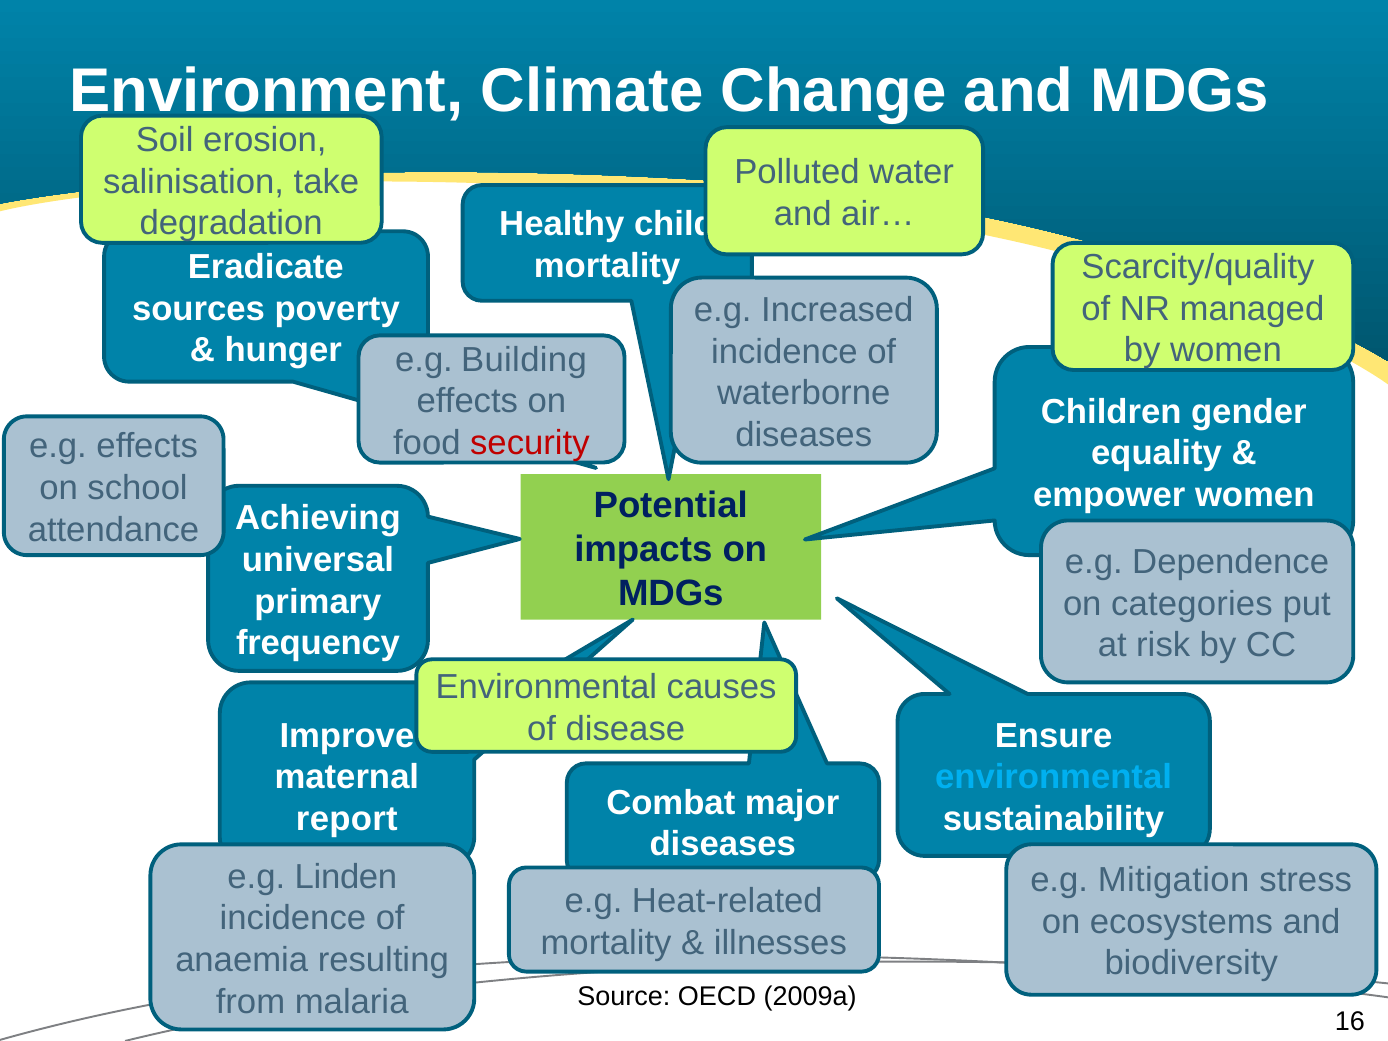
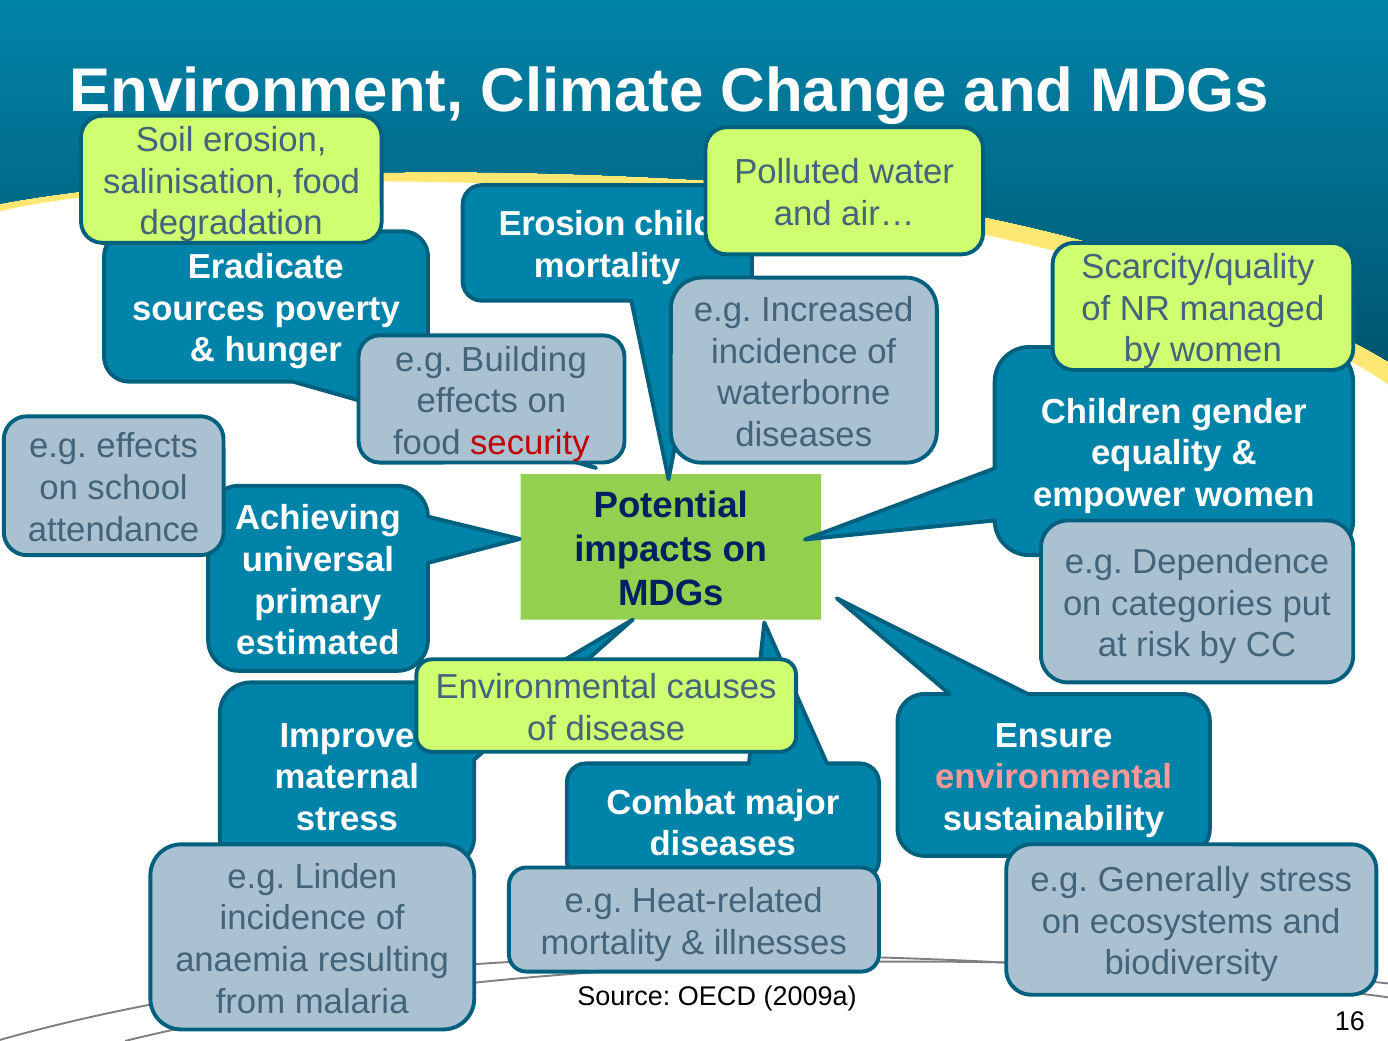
salinisation take: take -> food
Healthy at (562, 225): Healthy -> Erosion
frequency: frequency -> estimated
environmental at (1054, 777) colour: light blue -> pink
report at (347, 819): report -> stress
Mitigation: Mitigation -> Generally
